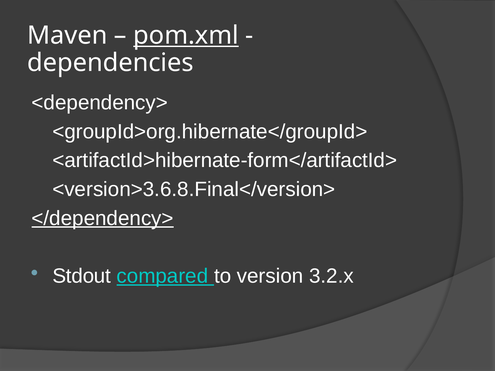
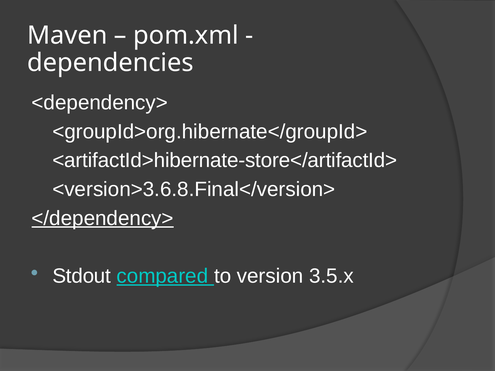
pom.xml underline: present -> none
<artifactId>hibernate-form</artifactId>: <artifactId>hibernate-form</artifactId> -> <artifactId>hibernate-store</artifactId>
3.2.x: 3.2.x -> 3.5.x
